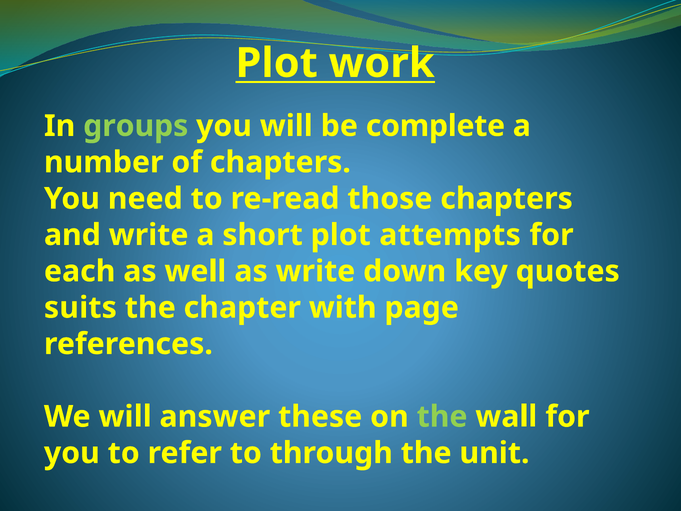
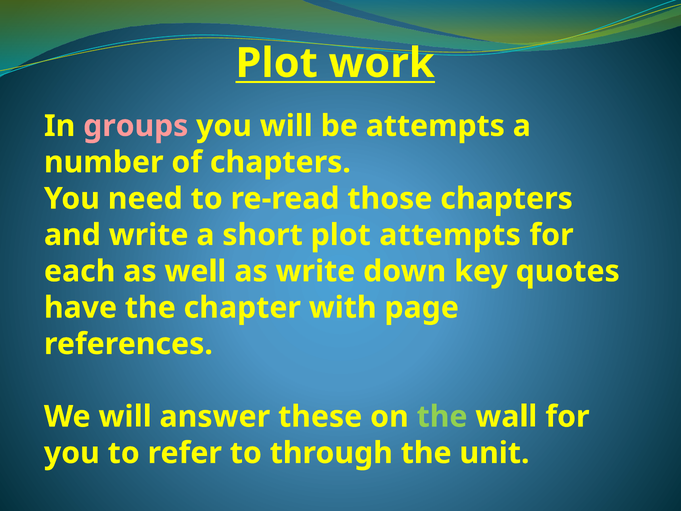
groups colour: light green -> pink
be complete: complete -> attempts
suits: suits -> have
